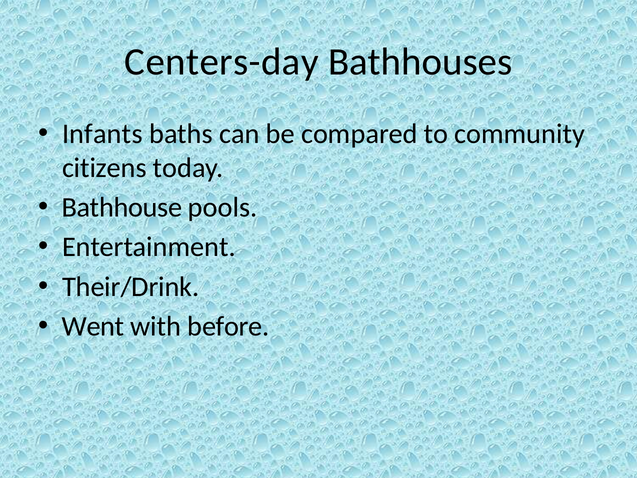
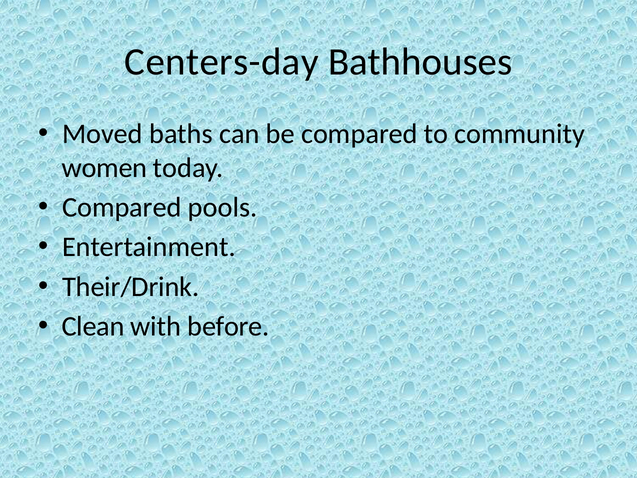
Infants: Infants -> Moved
citizens: citizens -> women
Bathhouse at (122, 207): Bathhouse -> Compared
Went: Went -> Clean
